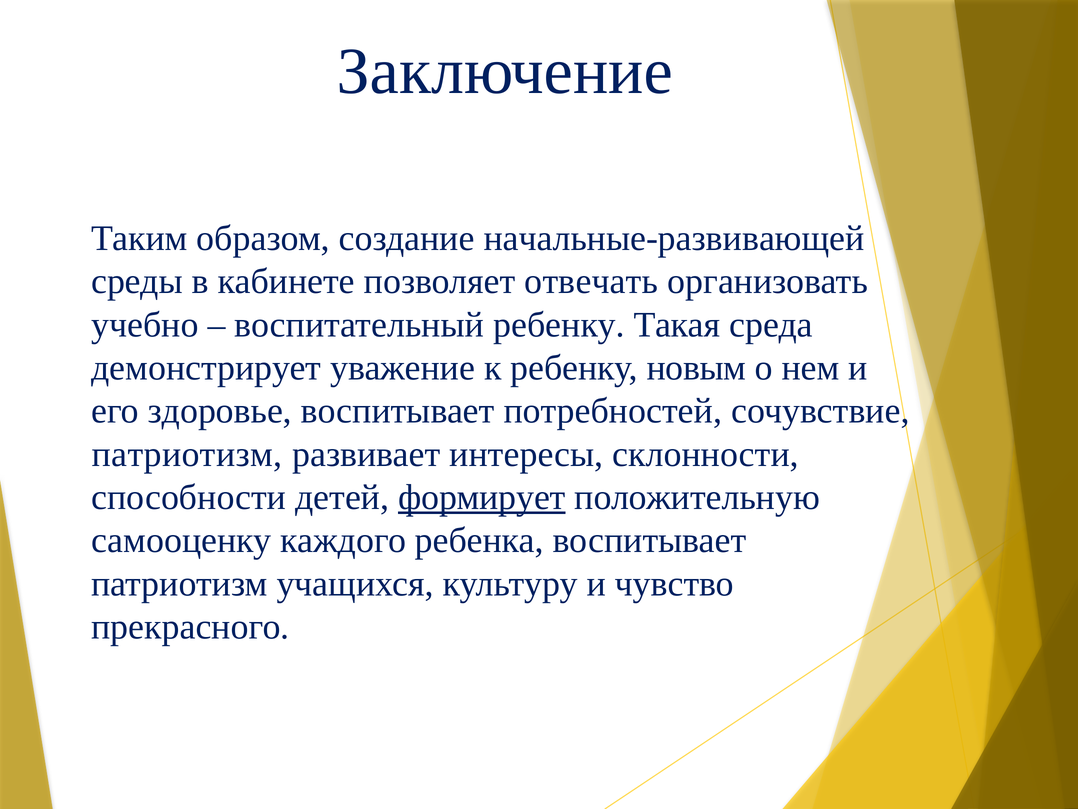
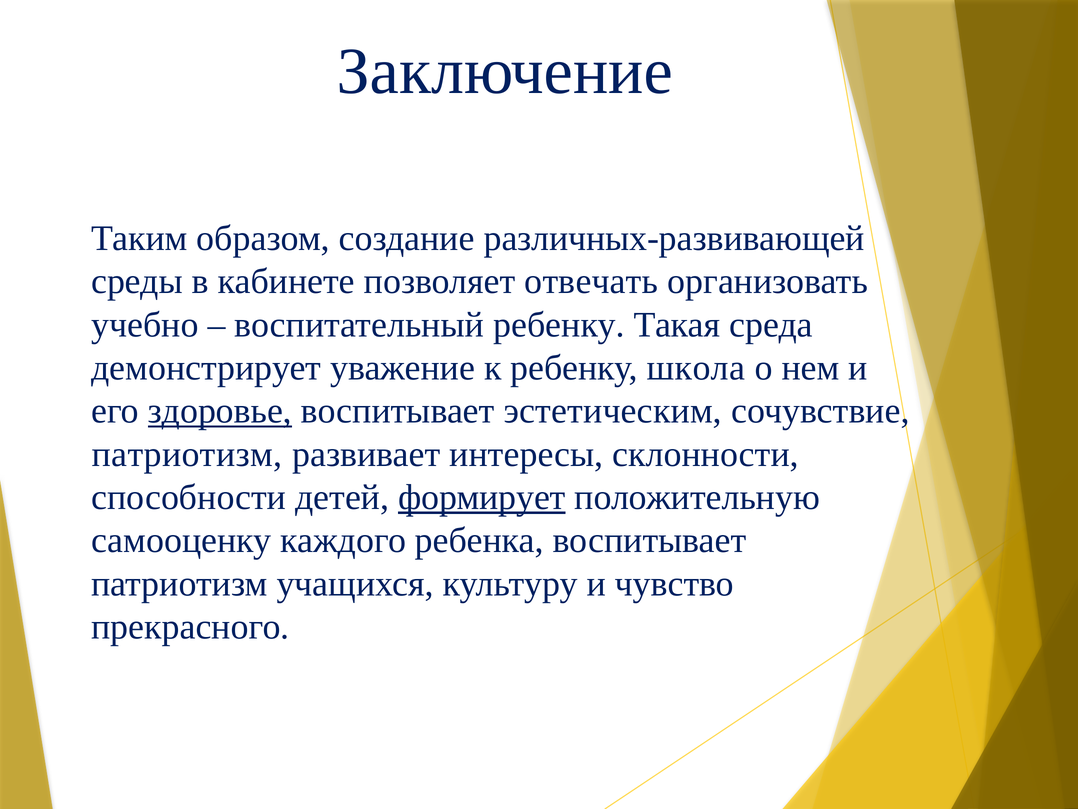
начальные-развивающей: начальные-развивающей -> различных-развивающей
новым: новым -> школа
здоровье underline: none -> present
потребностей: потребностей -> эстетическим
